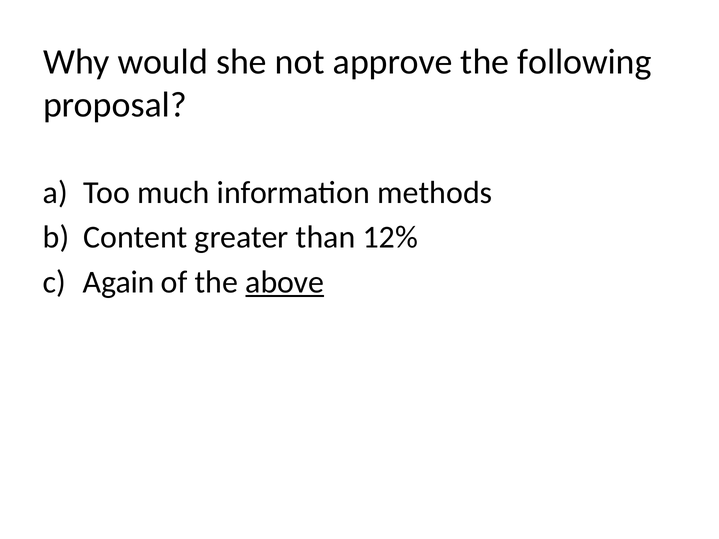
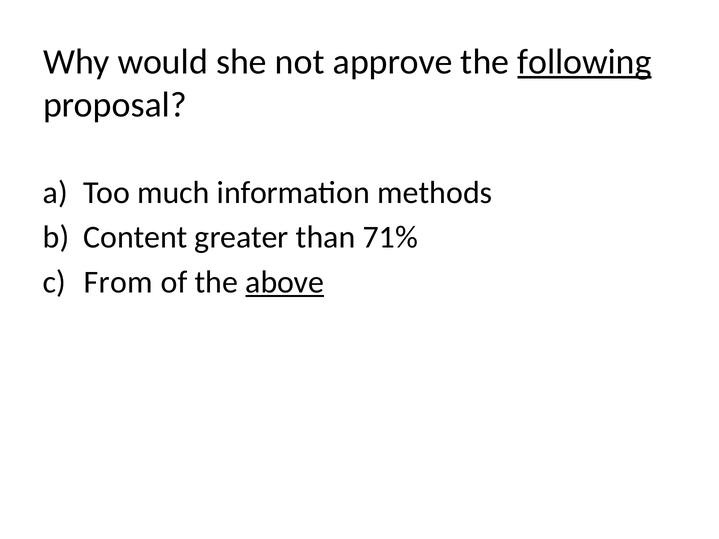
following underline: none -> present
12%: 12% -> 71%
Again: Again -> From
